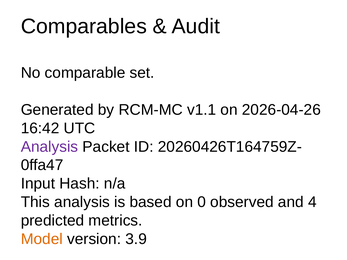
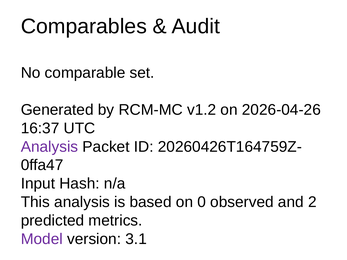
v1.1: v1.1 -> v1.2
16:42: 16:42 -> 16:37
4: 4 -> 2
Model colour: orange -> purple
3.9: 3.9 -> 3.1
